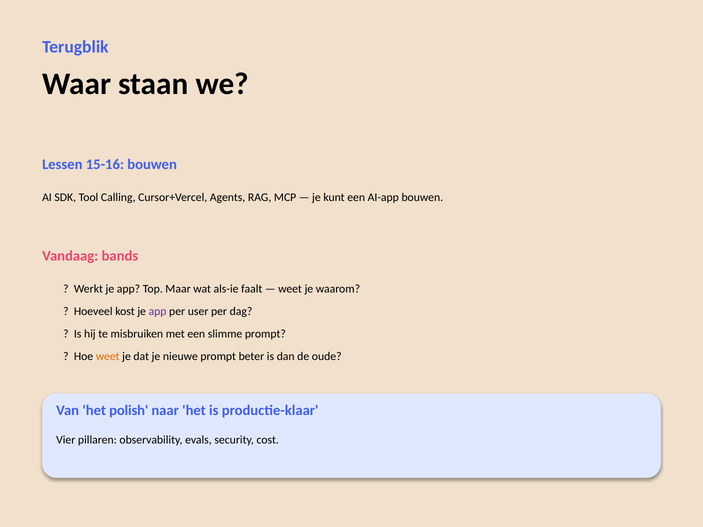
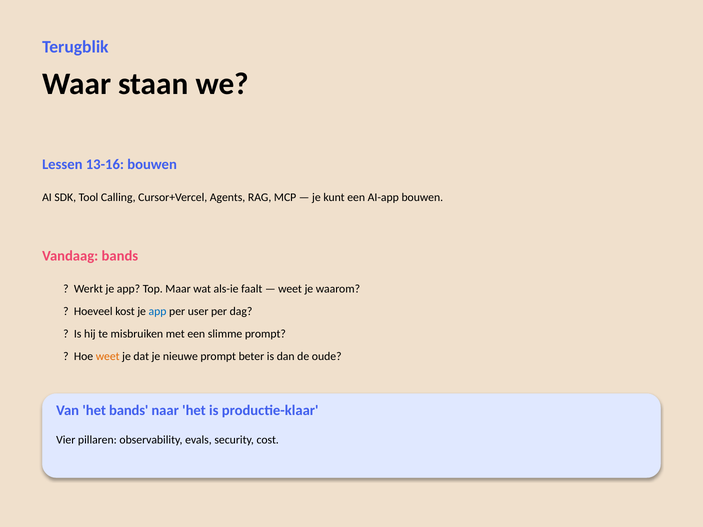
15-16: 15-16 -> 13-16
app at (158, 312) colour: purple -> blue
het polish: polish -> bands
